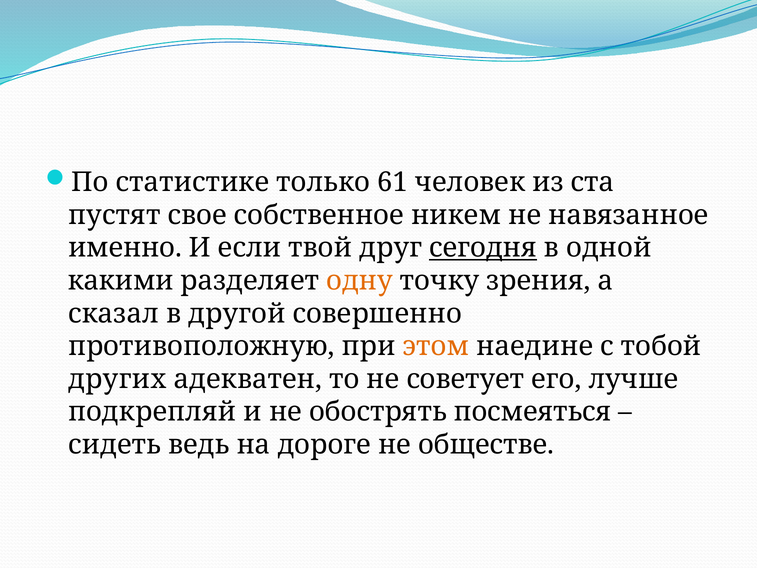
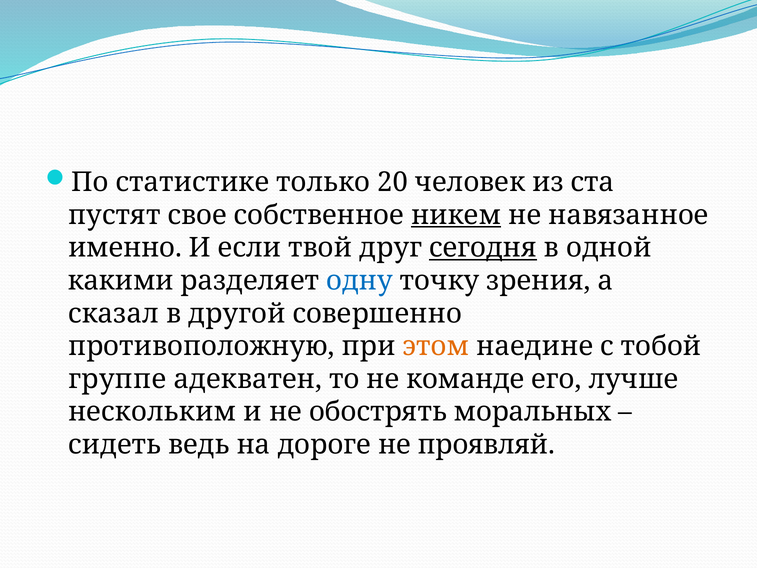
61: 61 -> 20
никем underline: none -> present
одну colour: orange -> blue
других: других -> группе
советует: советует -> команде
подкрепляй: подкрепляй -> нескольким
посмеяться: посмеяться -> моральных
обществе: обществе -> проявляй
